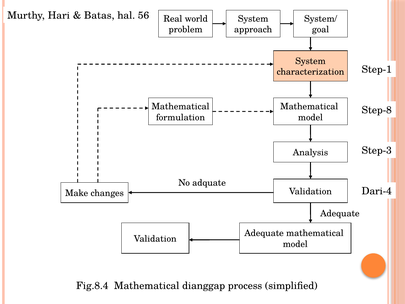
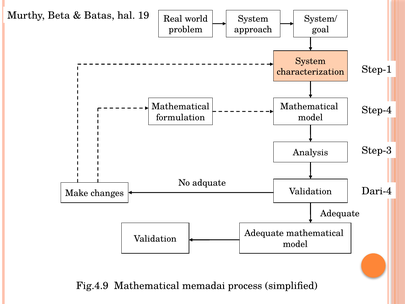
Hari: Hari -> Beta
56: 56 -> 19
Step-8: Step-8 -> Step-4
Fig.8.4: Fig.8.4 -> Fig.4.9
dianggap: dianggap -> memadai
